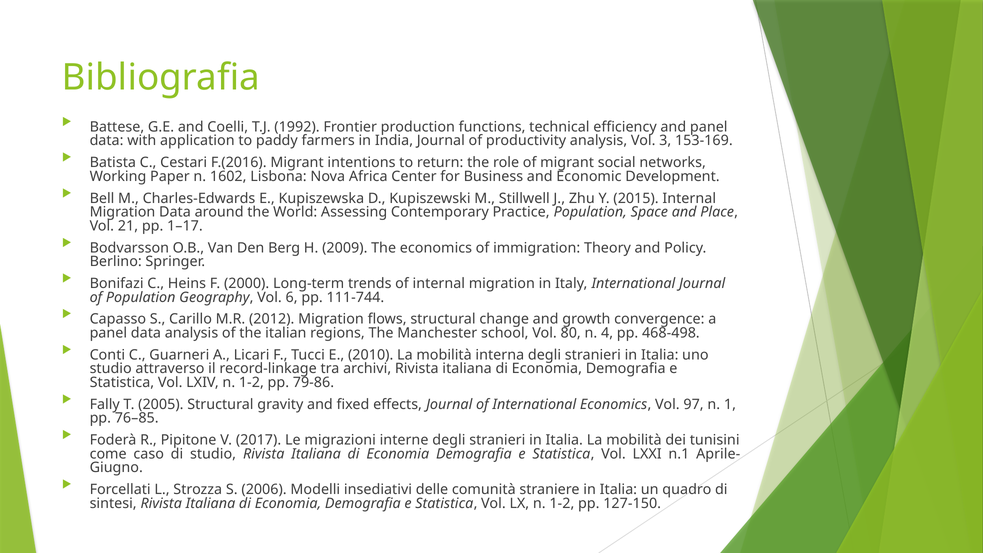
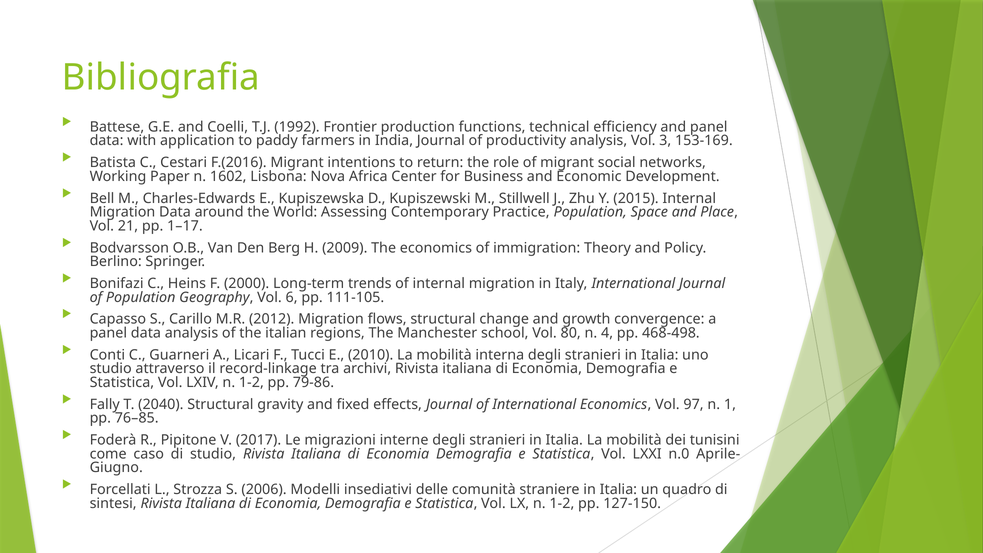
111-744: 111-744 -> 111-105
2005: 2005 -> 2040
n.1: n.1 -> n.0
